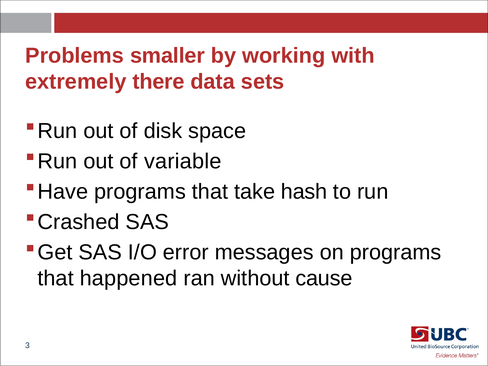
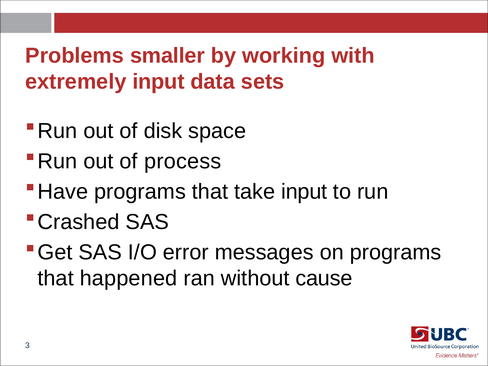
extremely there: there -> input
variable: variable -> process
take hash: hash -> input
